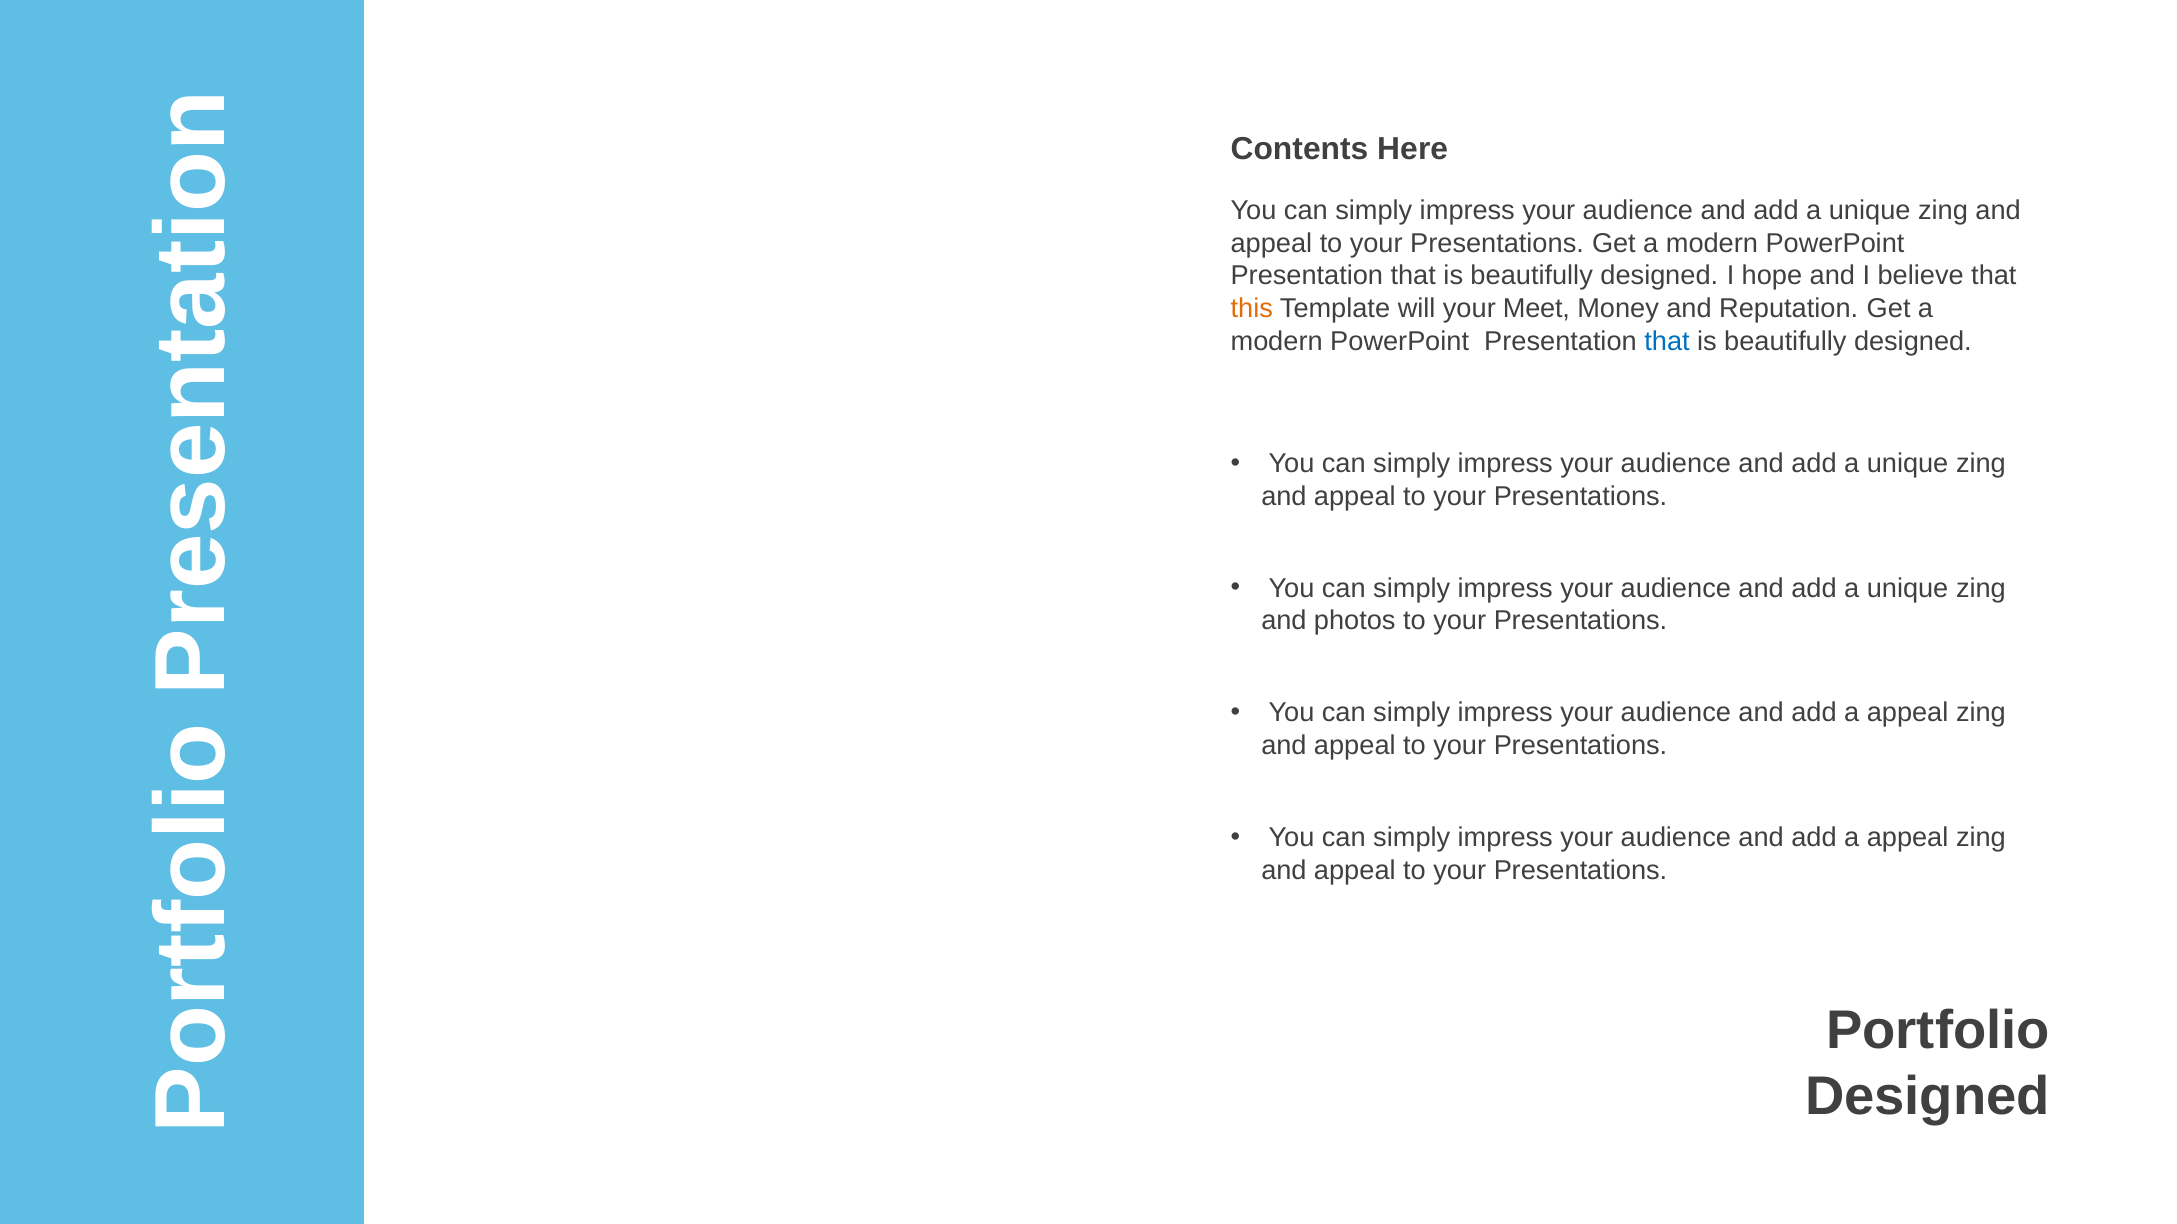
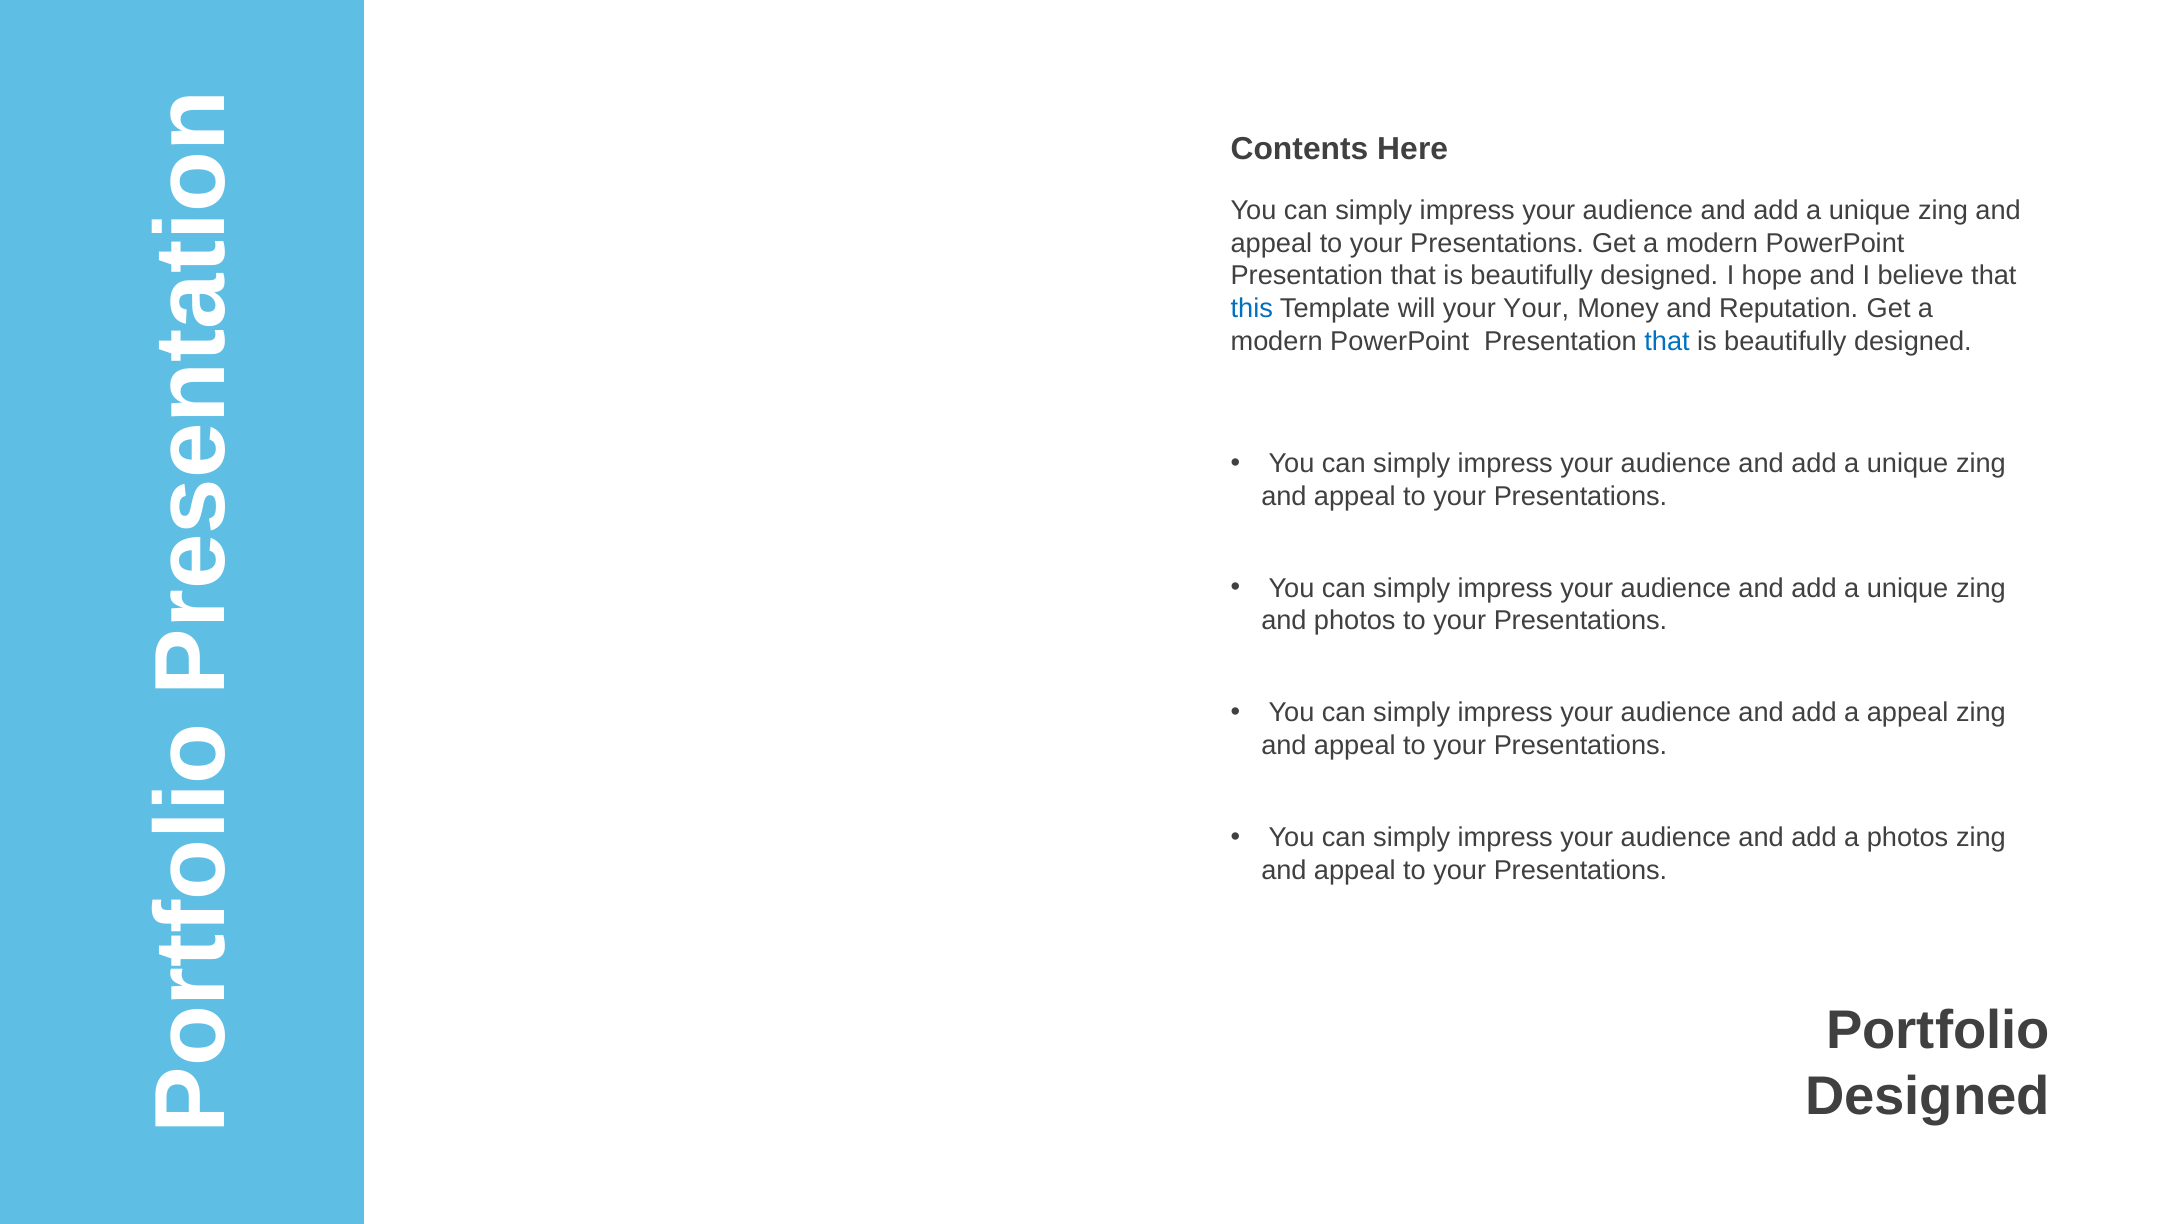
this colour: orange -> blue
your Meet: Meet -> Your
appeal at (1908, 838): appeal -> photos
